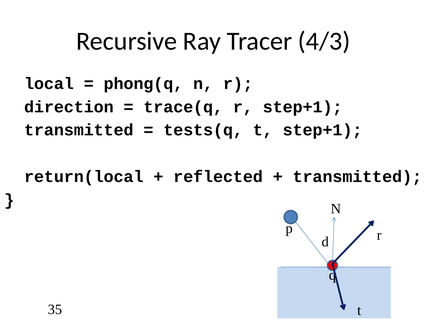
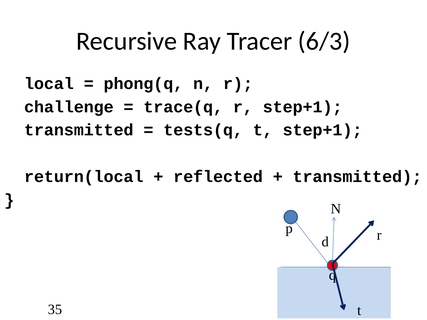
4/3: 4/3 -> 6/3
direction: direction -> challenge
